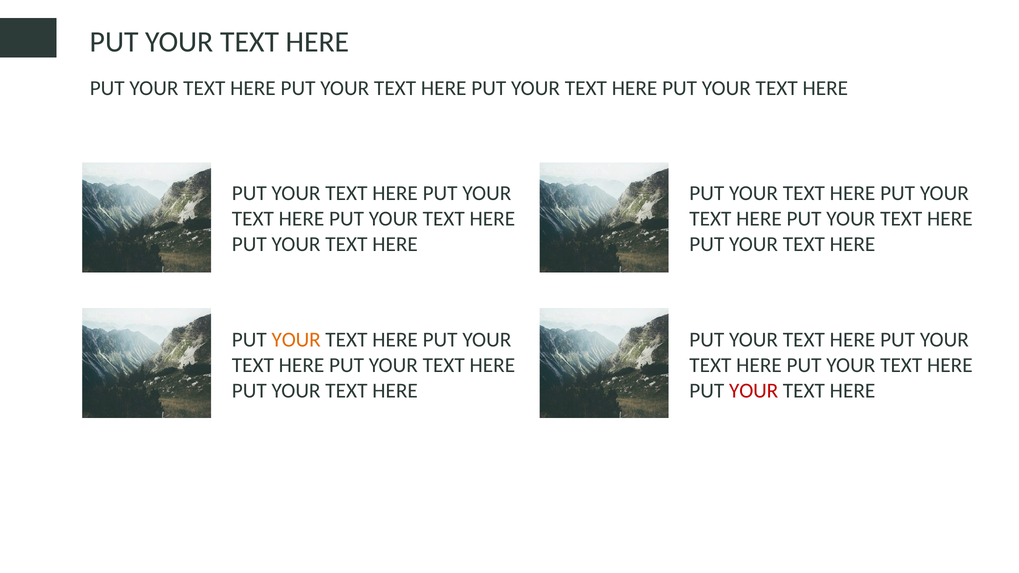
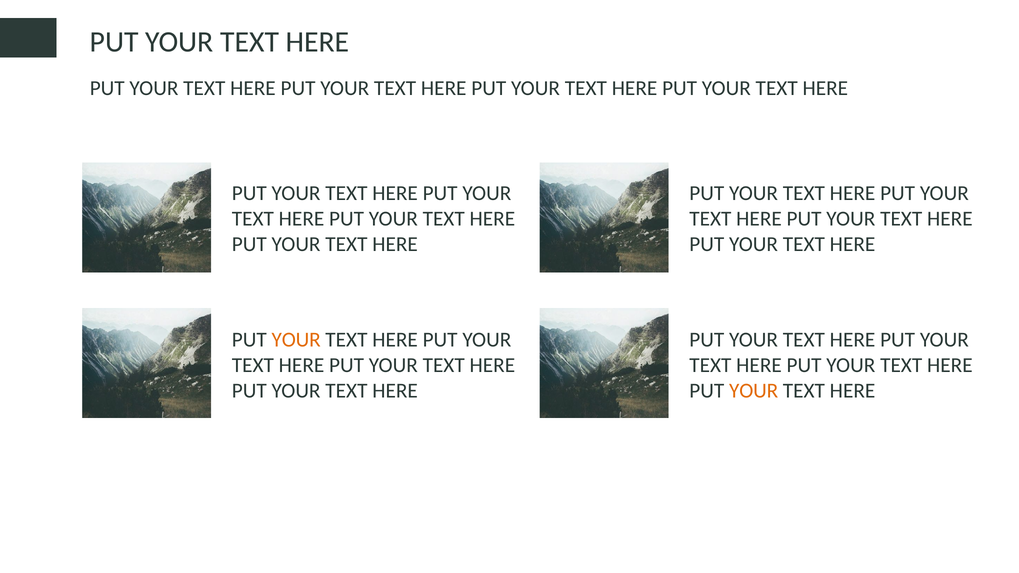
YOUR at (754, 391) colour: red -> orange
